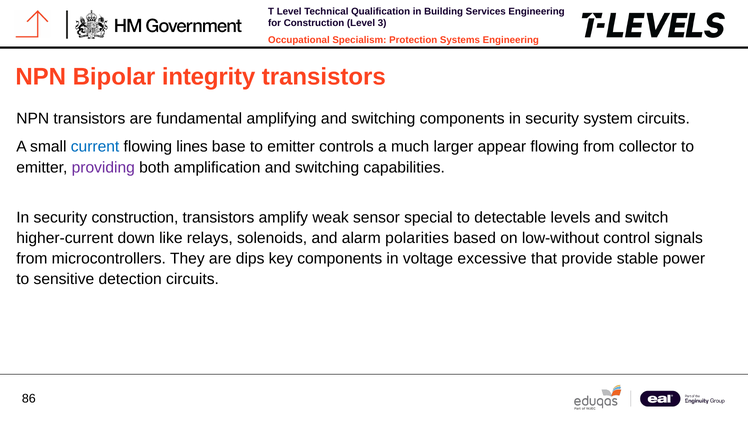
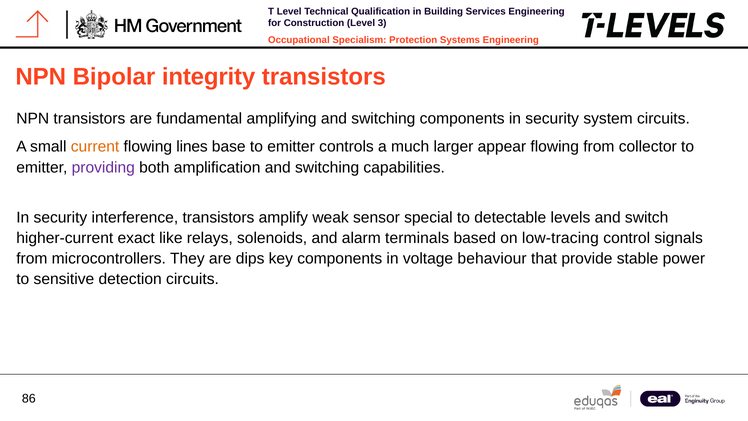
current colour: blue -> orange
security construction: construction -> interference
down: down -> exact
polarities: polarities -> terminals
low-without: low-without -> low-tracing
excessive: excessive -> behaviour
